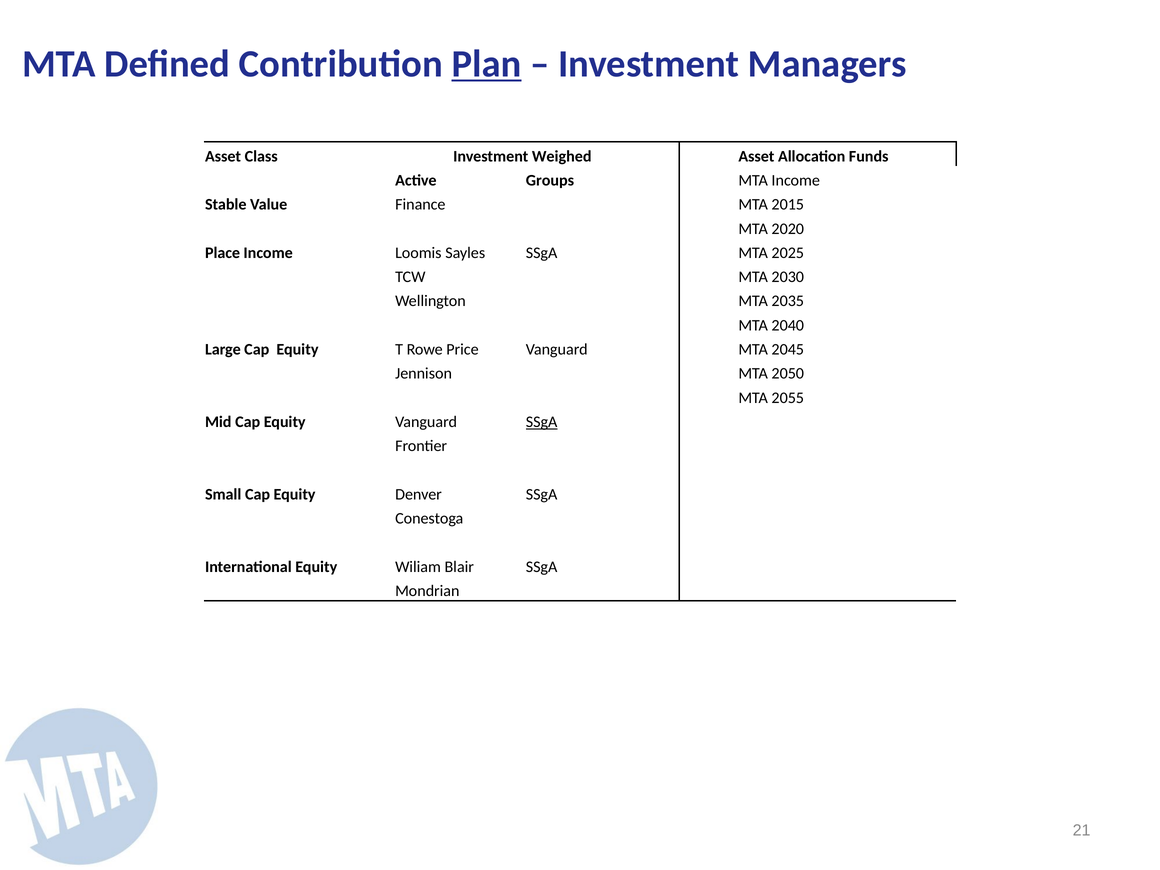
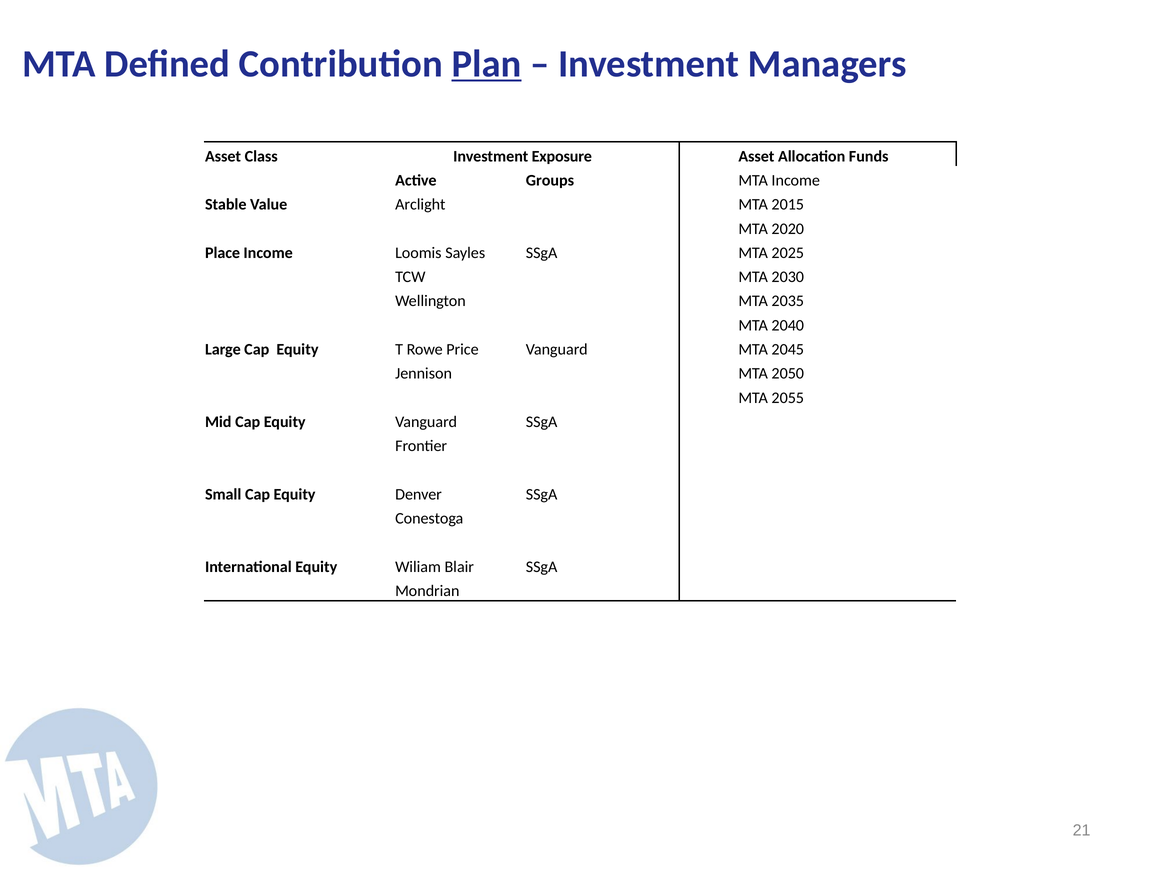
Weighed: Weighed -> Exposure
Finance: Finance -> Arclight
SSgA at (542, 422) underline: present -> none
